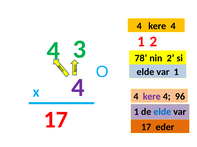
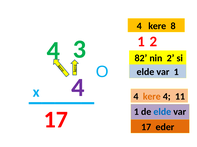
4 at (173, 26): 4 -> 8
78: 78 -> 82
kere at (152, 97) colour: purple -> orange
96: 96 -> 11
